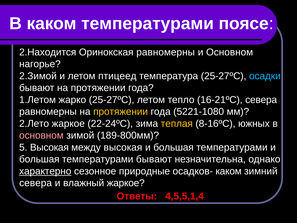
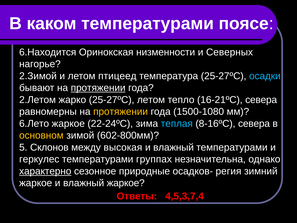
2.Находится: 2.Находится -> 6.Находится
Оринокская равномерны: равномерны -> низменности
и Основном: Основном -> Северных
протяжении at (98, 88) underline: none -> present
1.Летом: 1.Летом -> 2.Летом
5221-1080: 5221-1080 -> 1500-1080
2.Лето: 2.Лето -> 6.Лето
теплая colour: yellow -> light blue
8-16ºС южных: южных -> севера
основном at (41, 135) colour: pink -> yellow
189-800мм: 189-800мм -> 602-800мм
5 Высокая: Высокая -> Склонов
большая at (174, 147): большая -> влажный
большая at (39, 159): большая -> геркулес
температурами бывают: бывают -> группах
осадков- каком: каком -> регия
севера at (36, 183): севера -> жаркое
4,5,5,1,4: 4,5,5,1,4 -> 4,5,3,7,4
